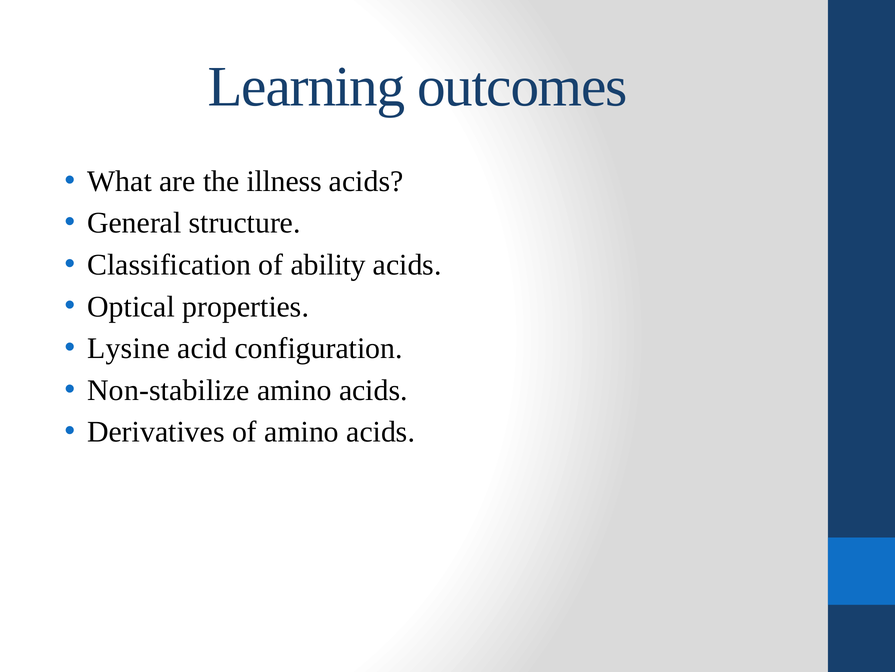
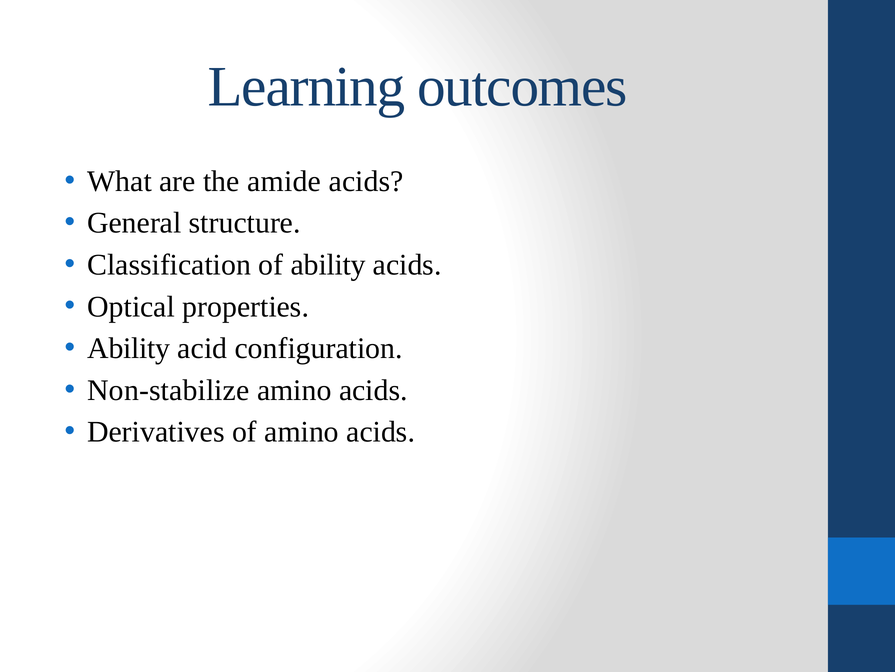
illness: illness -> amide
Lysine at (129, 348): Lysine -> Ability
